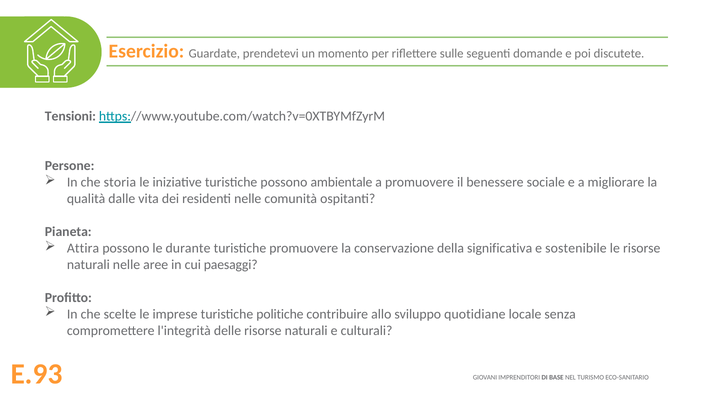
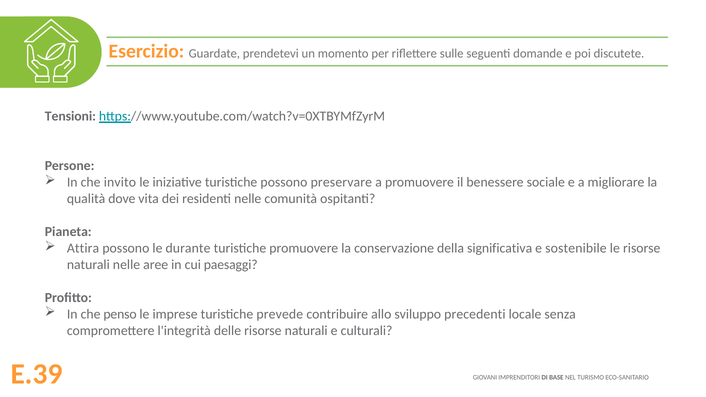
storia: storia -> invito
ambientale: ambientale -> preservare
dalle: dalle -> dove
scelte: scelte -> penso
politiche: politiche -> prevede
quotidiane: quotidiane -> precedenti
E.93: E.93 -> E.39
